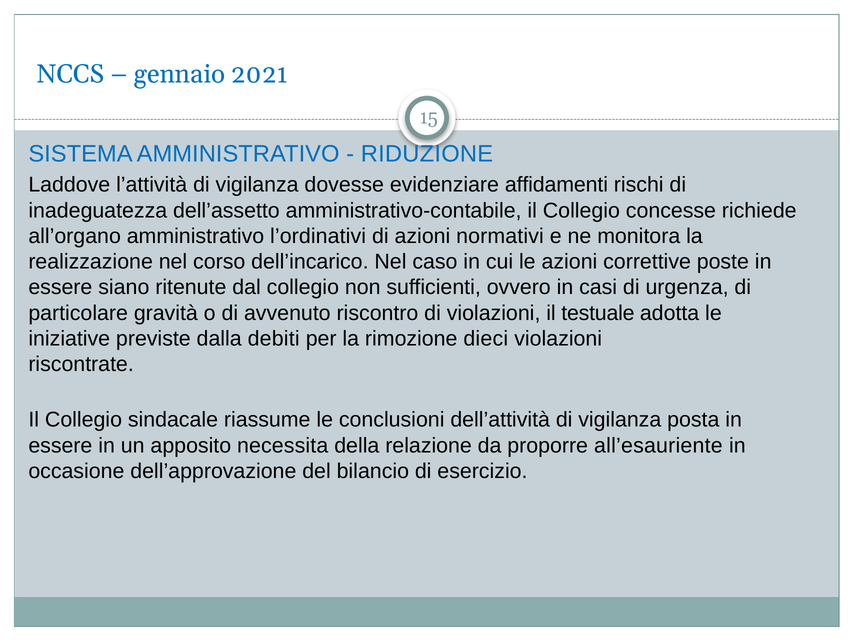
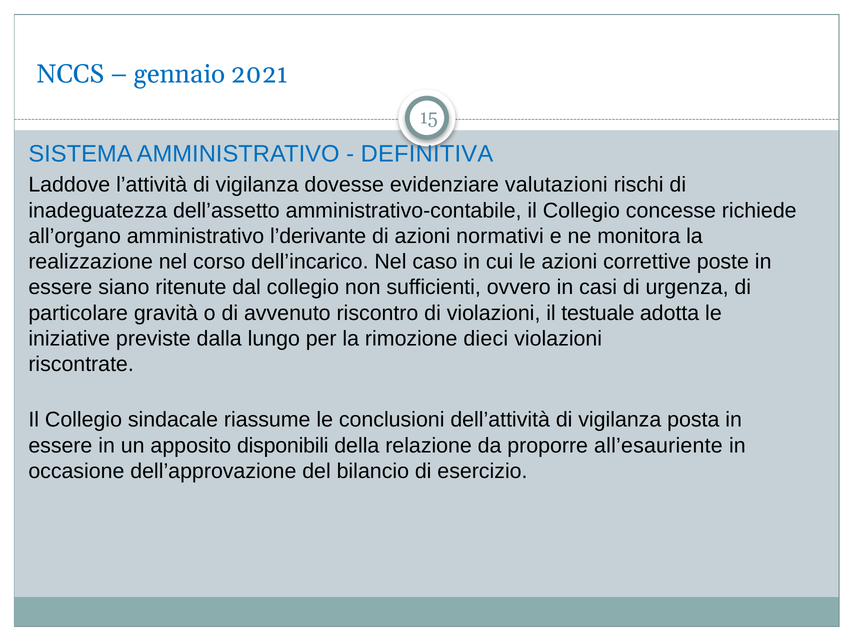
RIDUZIONE: RIDUZIONE -> DEFINITIVA
affidamenti: affidamenti -> valutazioni
l’ordinativi: l’ordinativi -> l’derivante
debiti: debiti -> lungo
necessita: necessita -> disponibili
